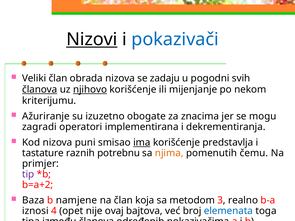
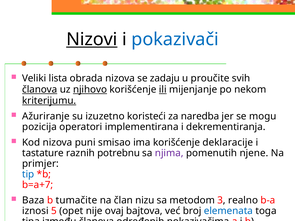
Veliki član: član -> lista
pogodni: pogodni -> proučite
ili underline: none -> present
kriterijumu underline: none -> present
obogate: obogate -> koristeći
znacima: znacima -> naredba
zagradi: zagradi -> pozicija
ima underline: present -> none
predstavlja: predstavlja -> deklaracije
njima colour: orange -> purple
čemu: čemu -> njene
tip colour: purple -> blue
b=a+2: b=a+2 -> b=a+7
namjene: namjene -> tumačite
koja: koja -> nizu
4: 4 -> 5
